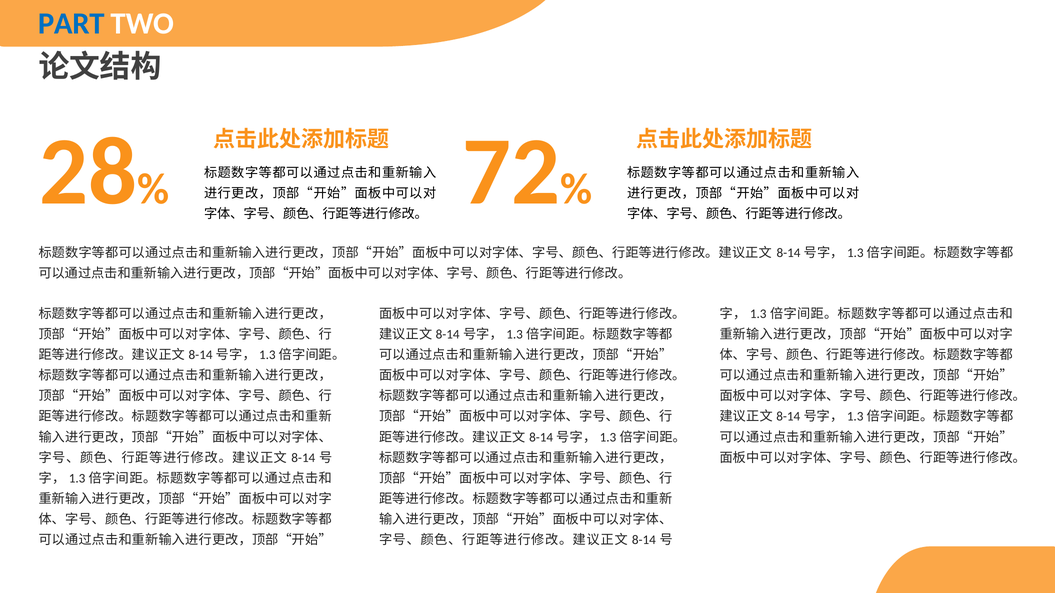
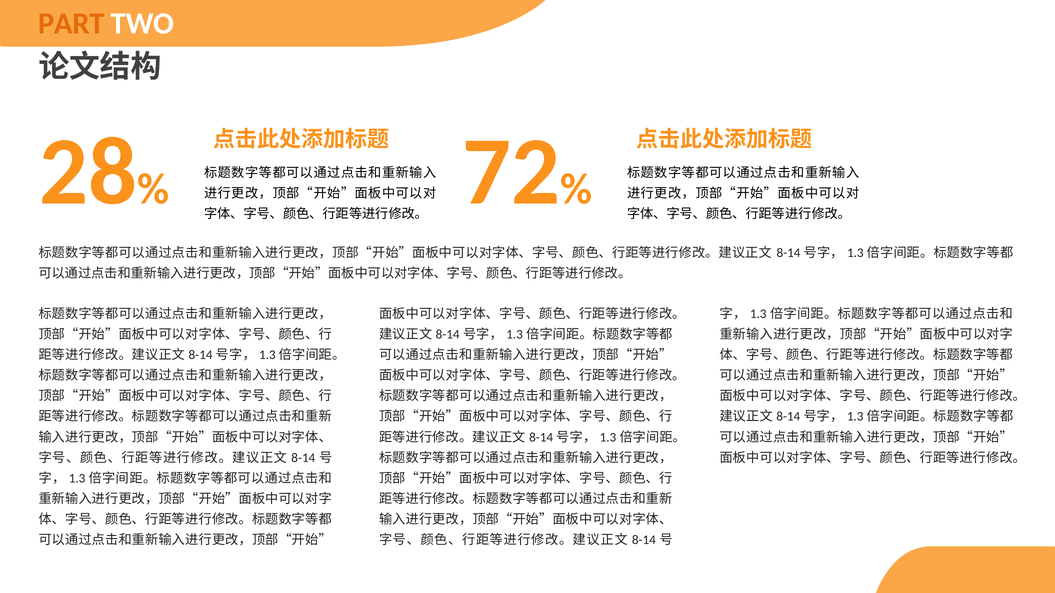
PART colour: blue -> orange
